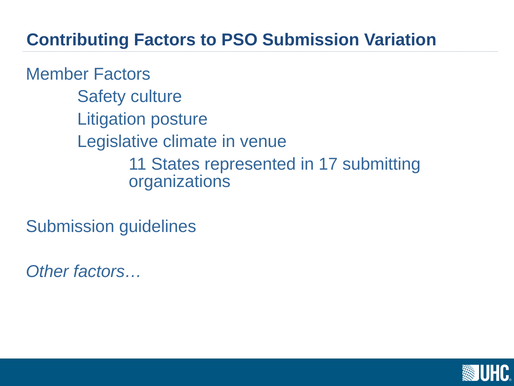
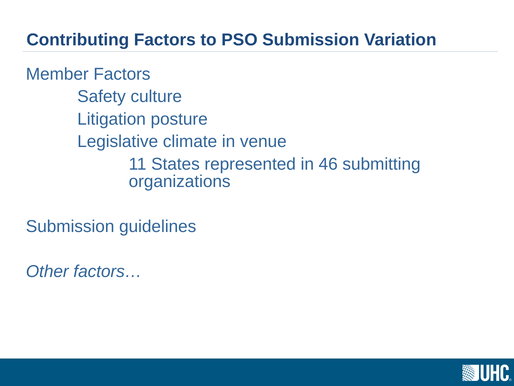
17: 17 -> 46
